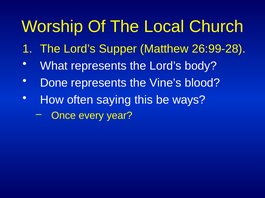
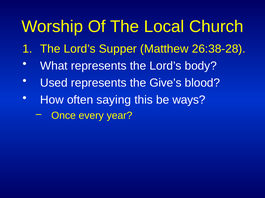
26:99-28: 26:99-28 -> 26:38-28
Done: Done -> Used
Vine’s: Vine’s -> Give’s
